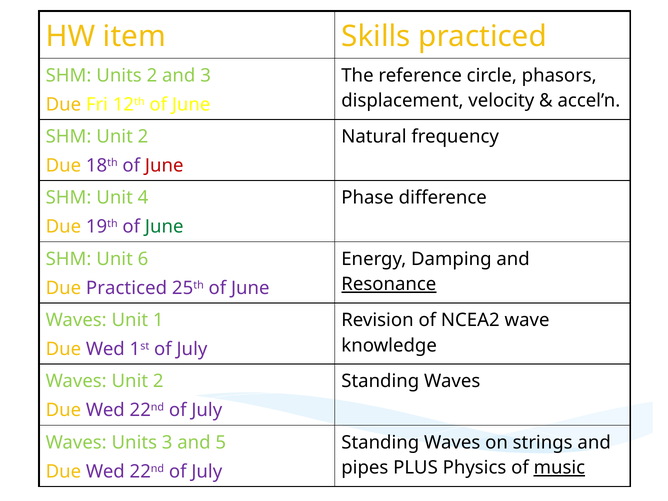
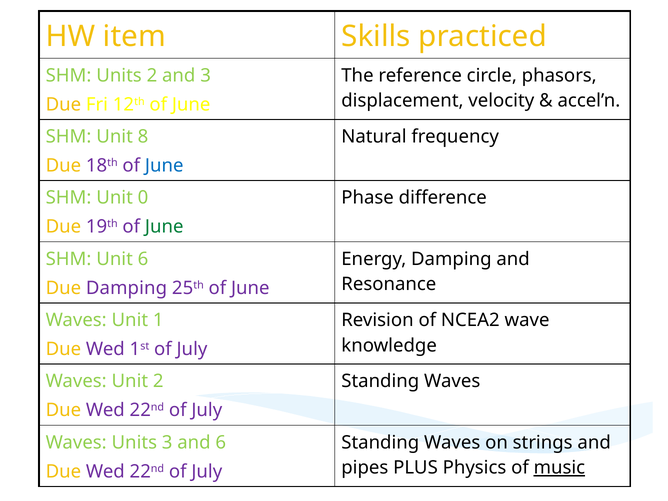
SHM Unit 2: 2 -> 8
June at (164, 166) colour: red -> blue
4: 4 -> 0
Resonance underline: present -> none
Due Practiced: Practiced -> Damping
and 5: 5 -> 6
